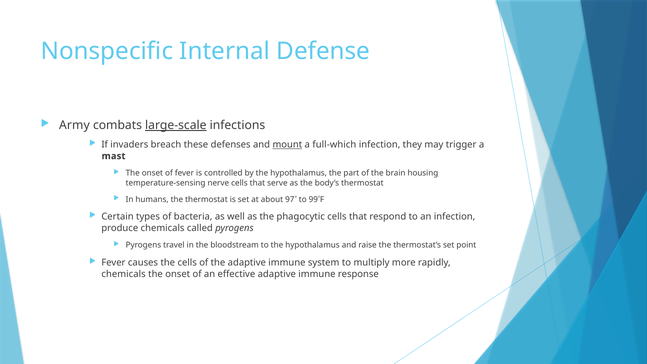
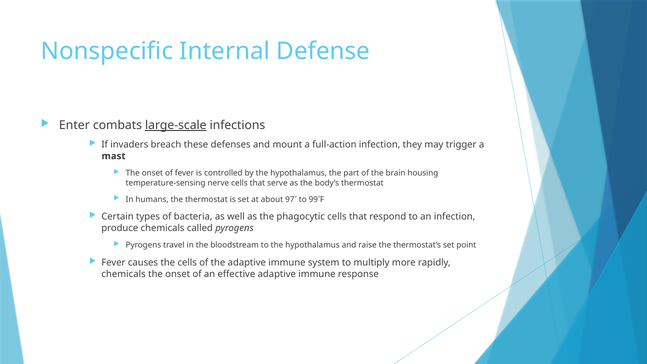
Army: Army -> Enter
mount underline: present -> none
full-which: full-which -> full-action
